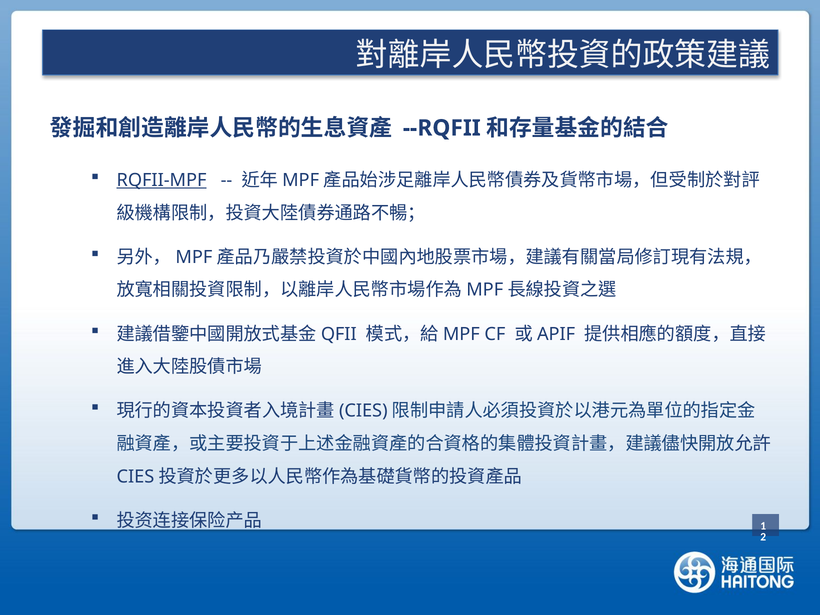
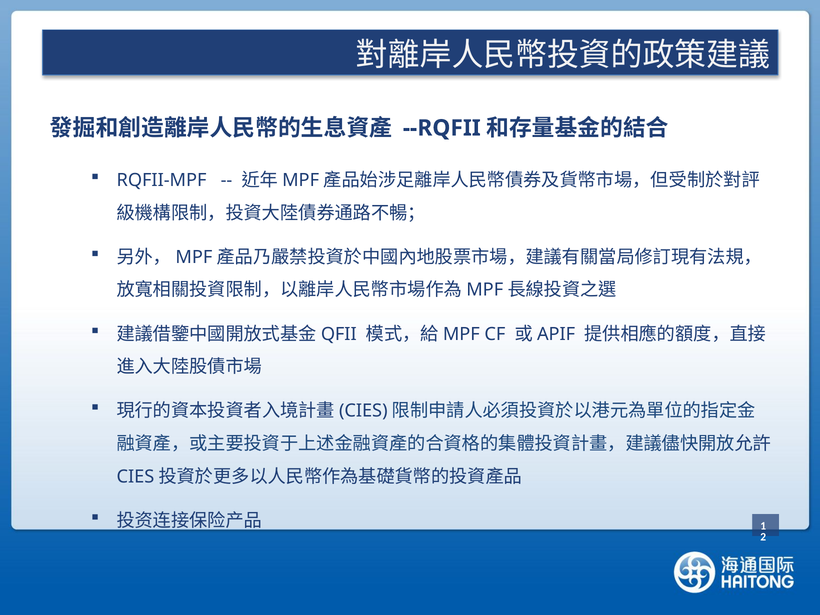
RQFII-MPF underline: present -> none
